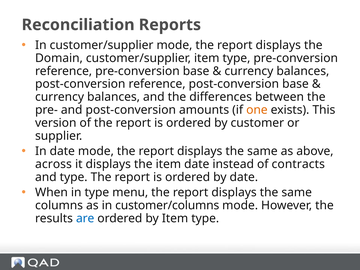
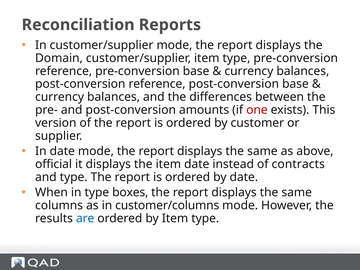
one colour: orange -> red
across: across -> official
menu: menu -> boxes
